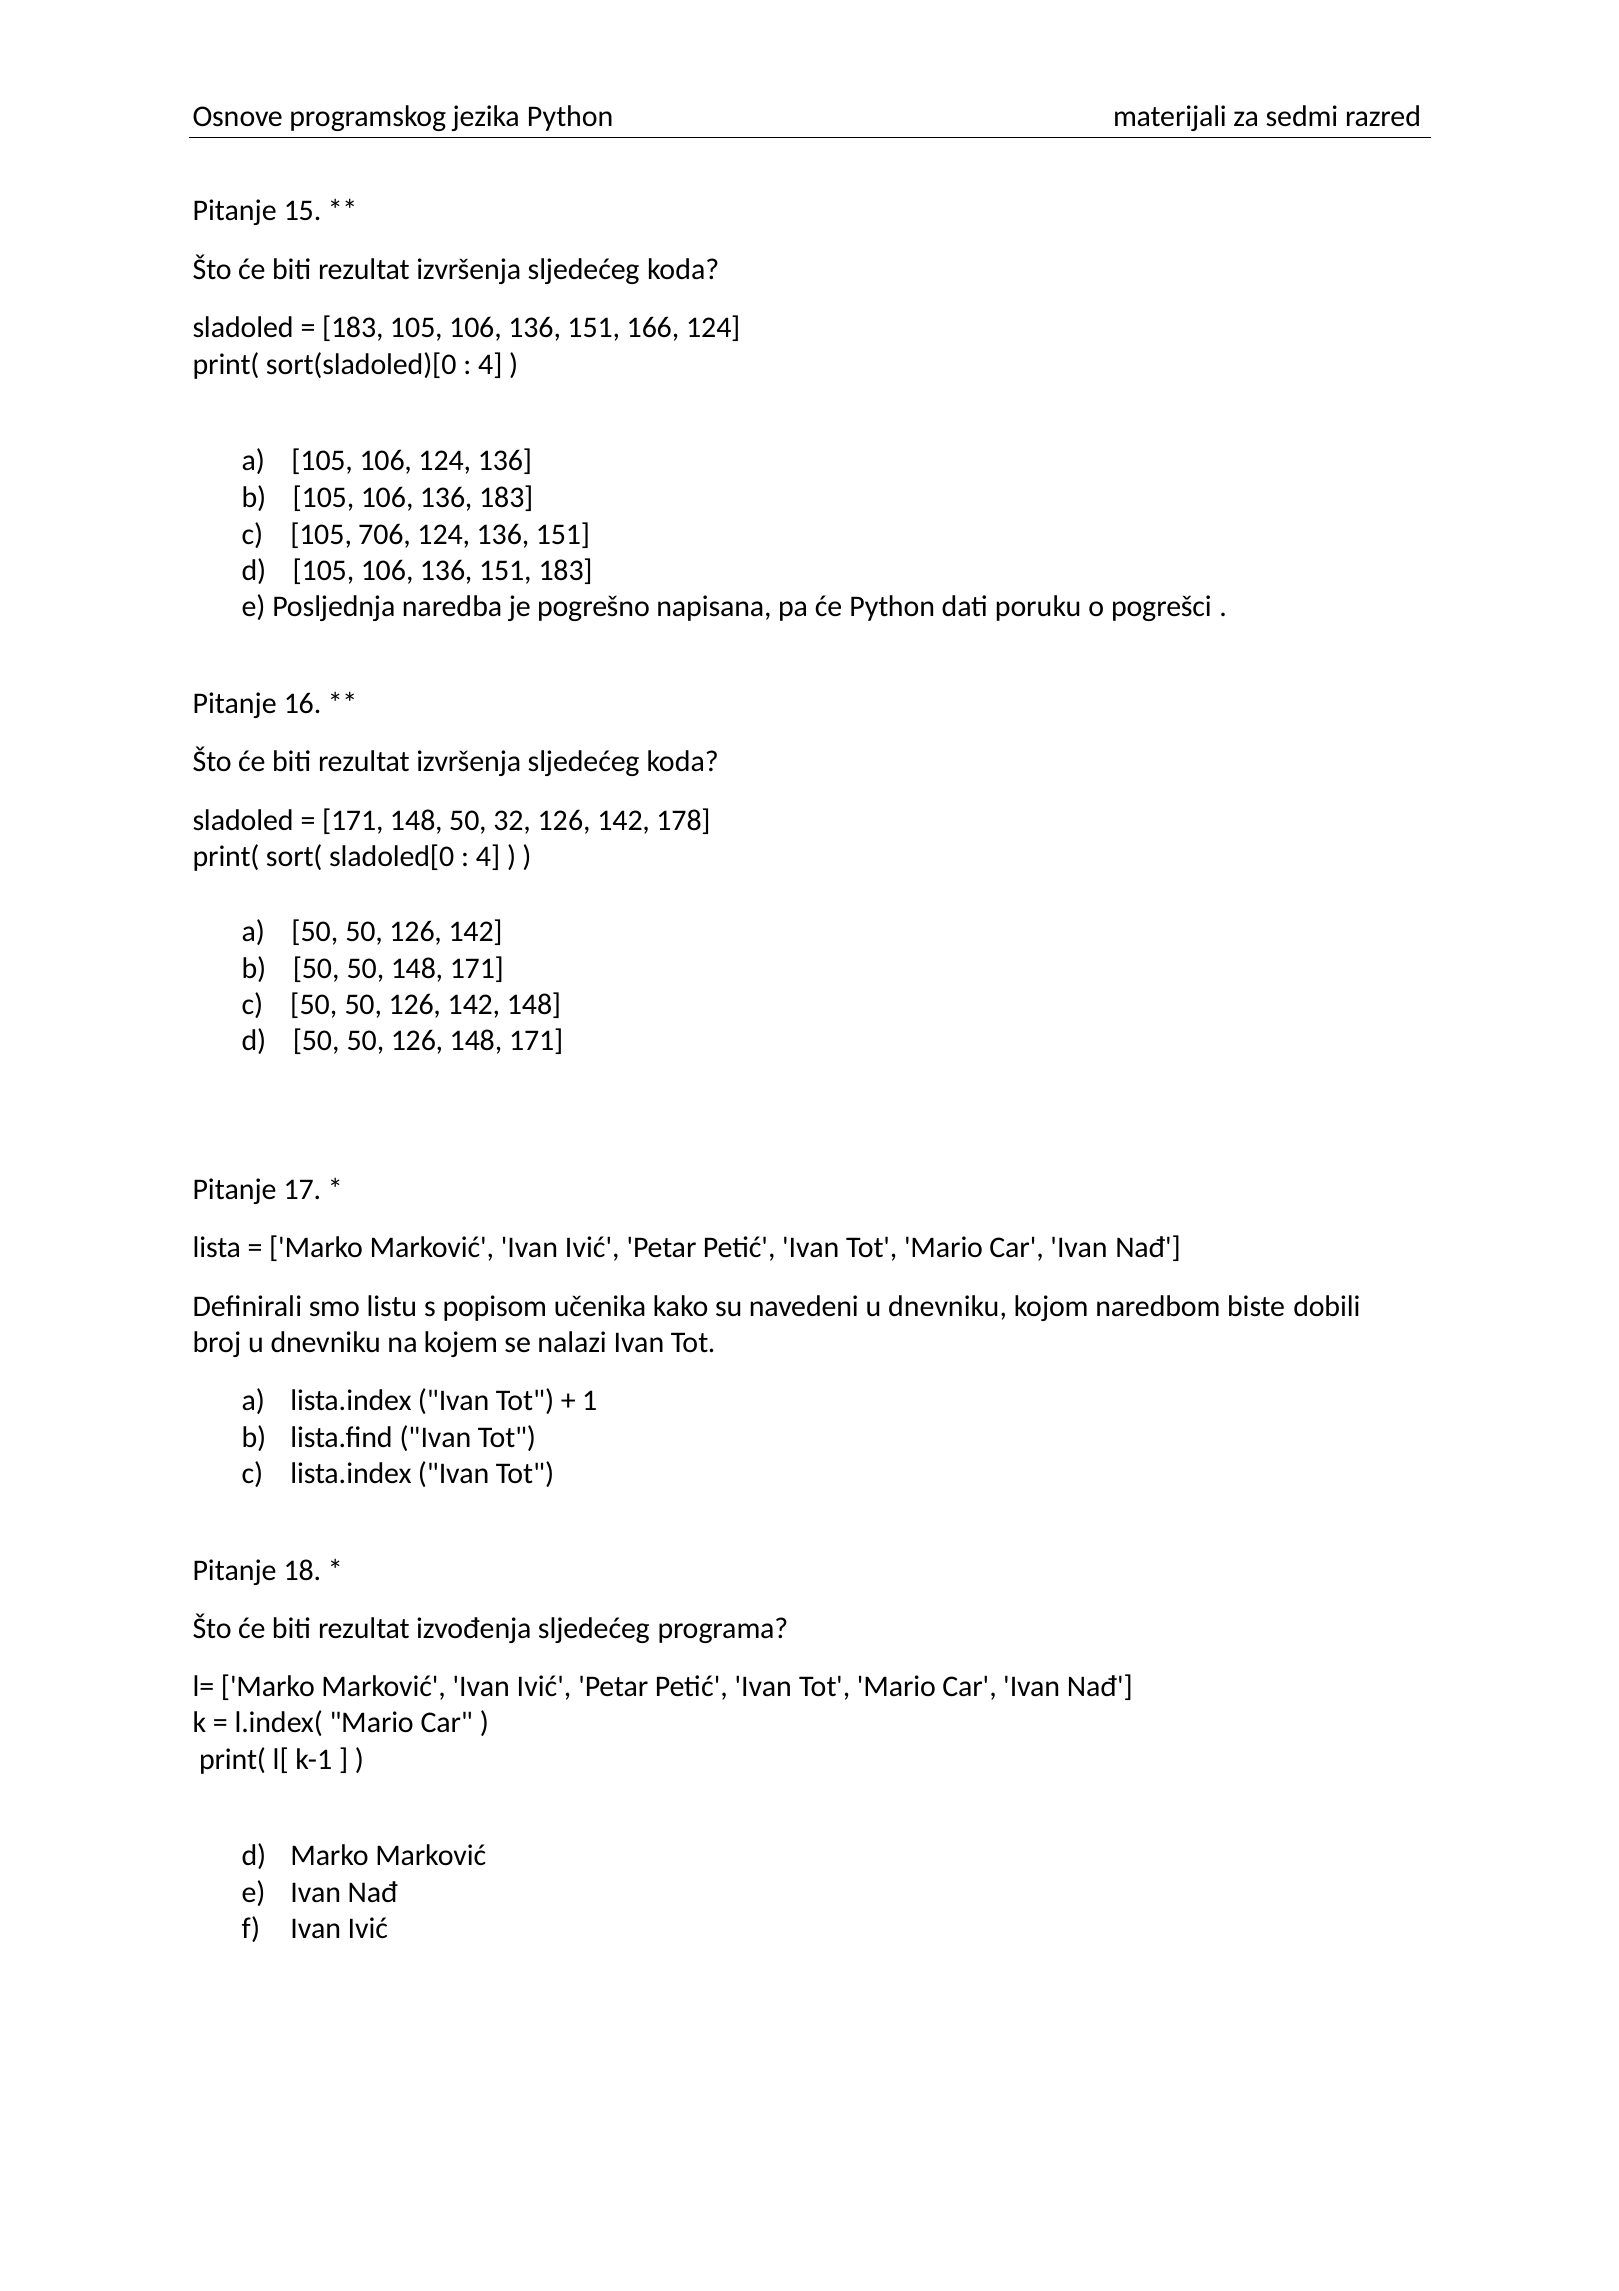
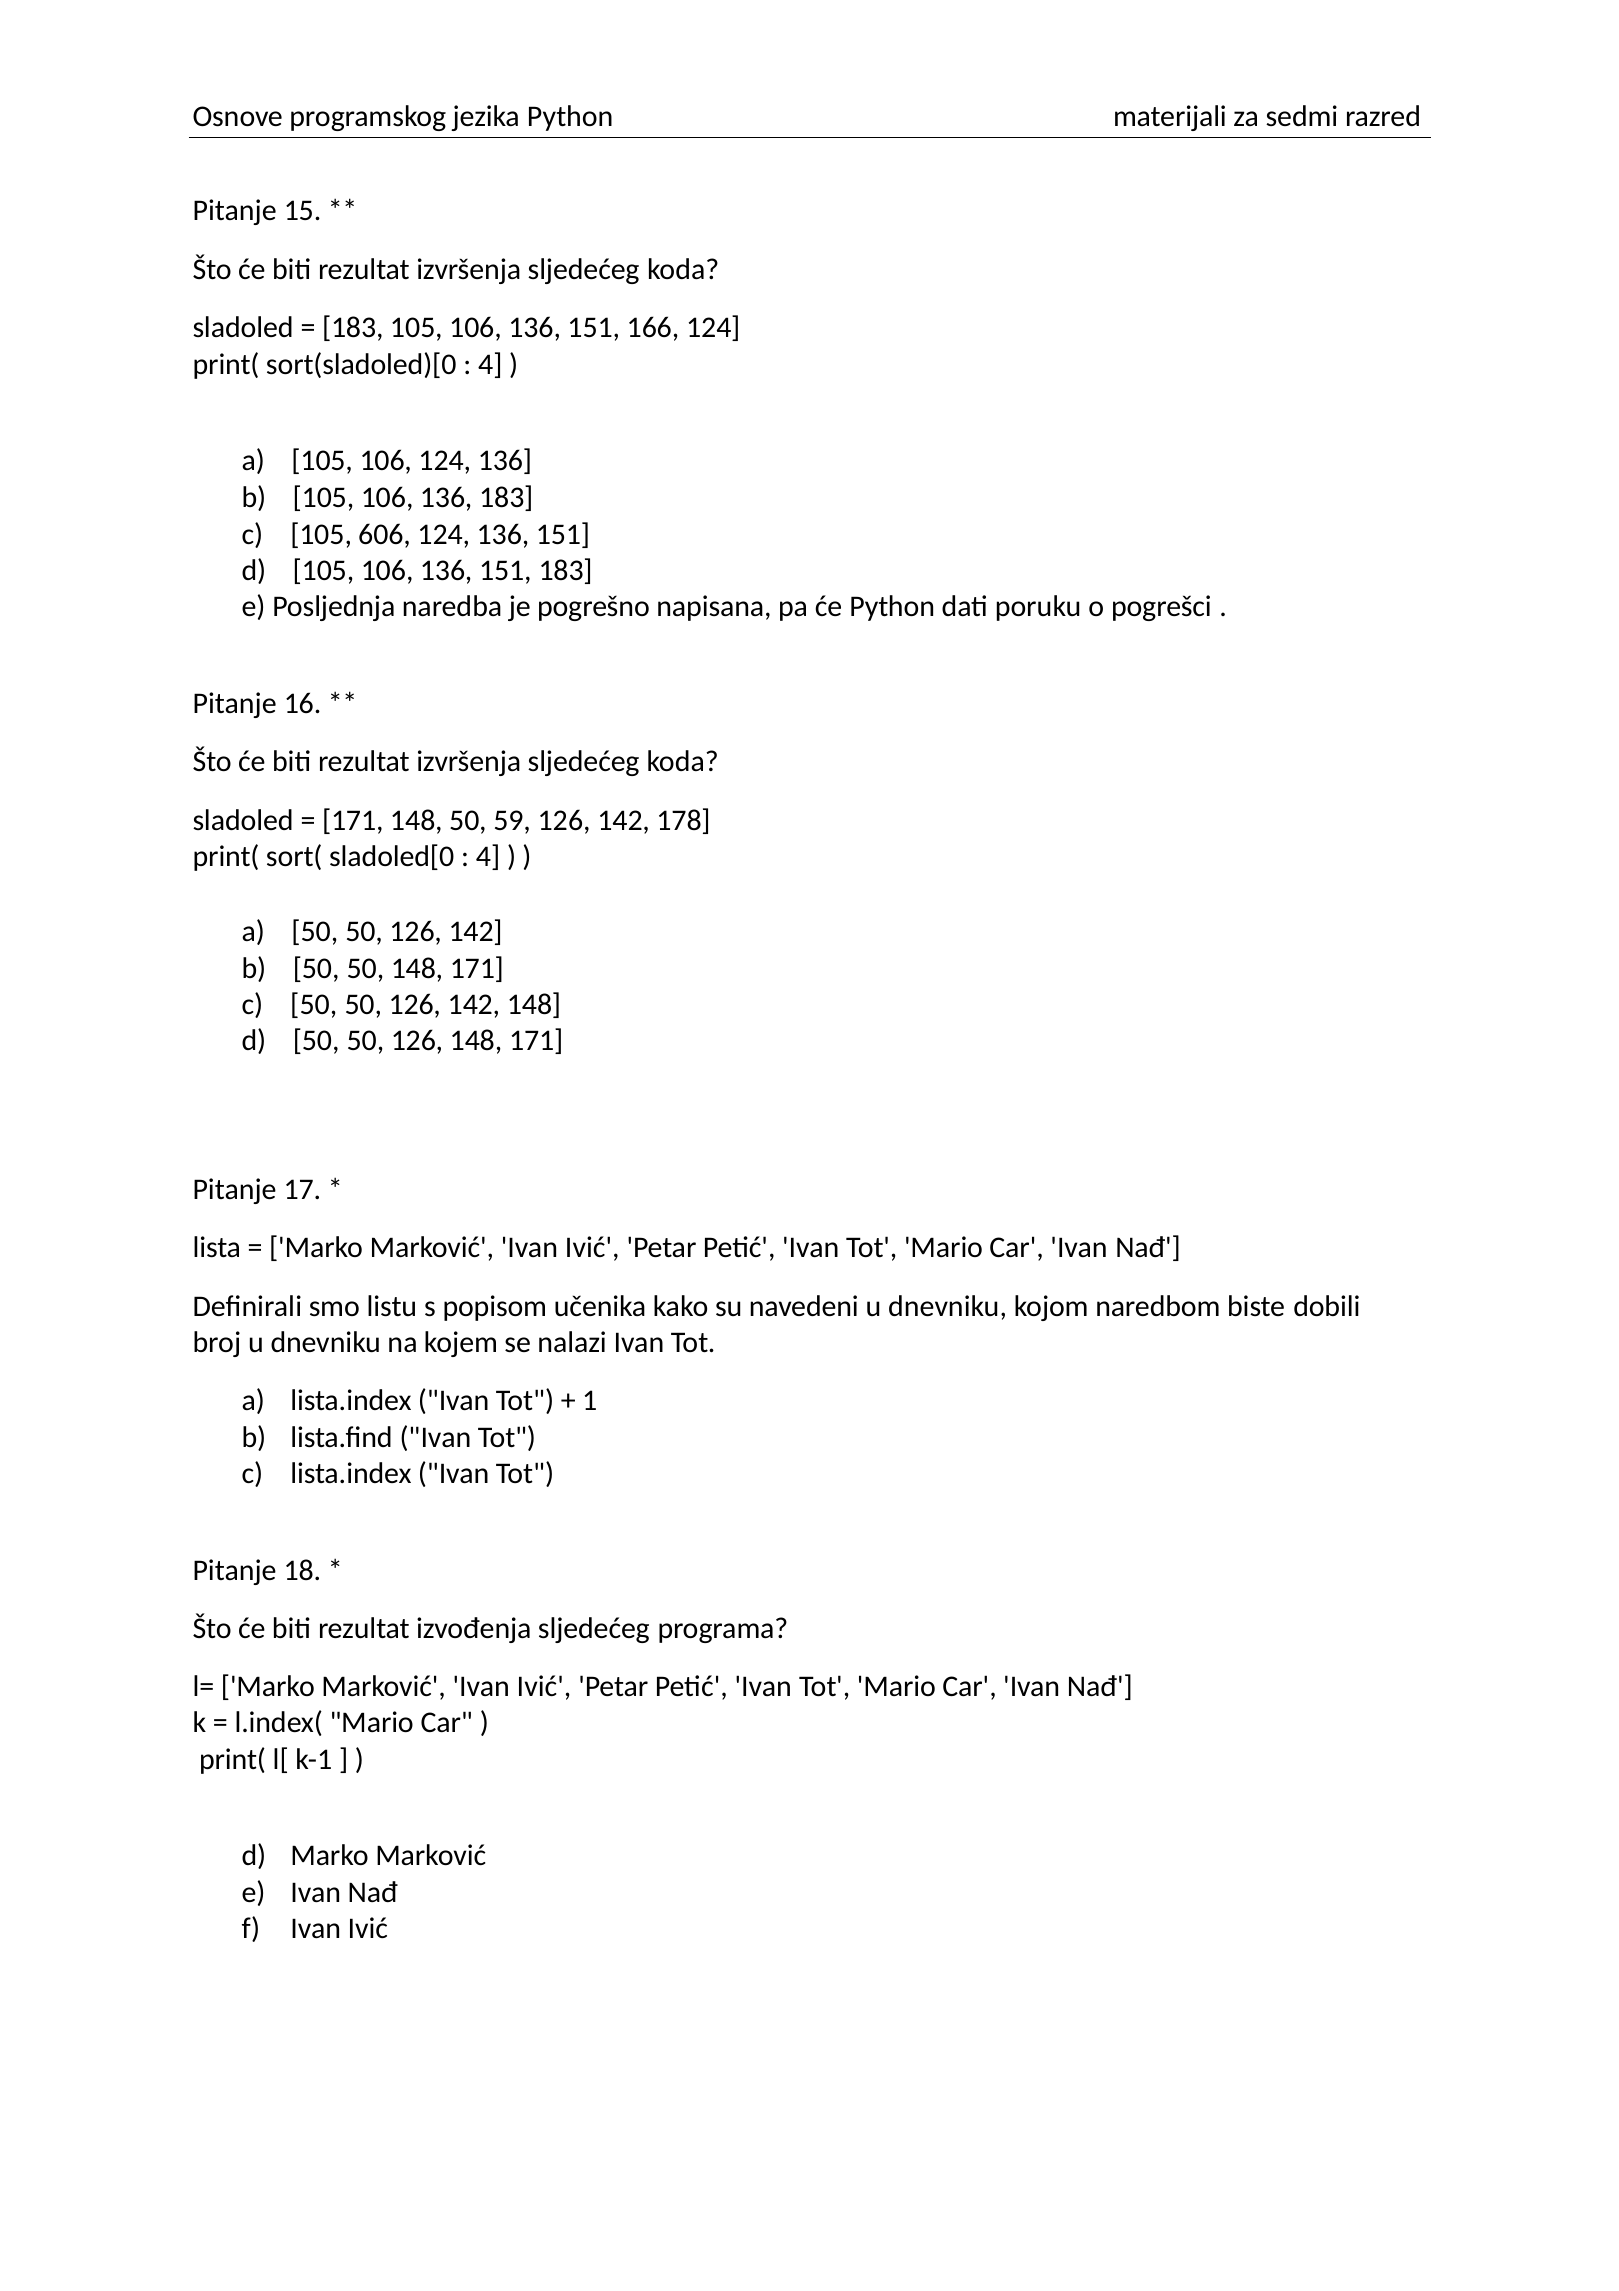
706: 706 -> 606
32: 32 -> 59
